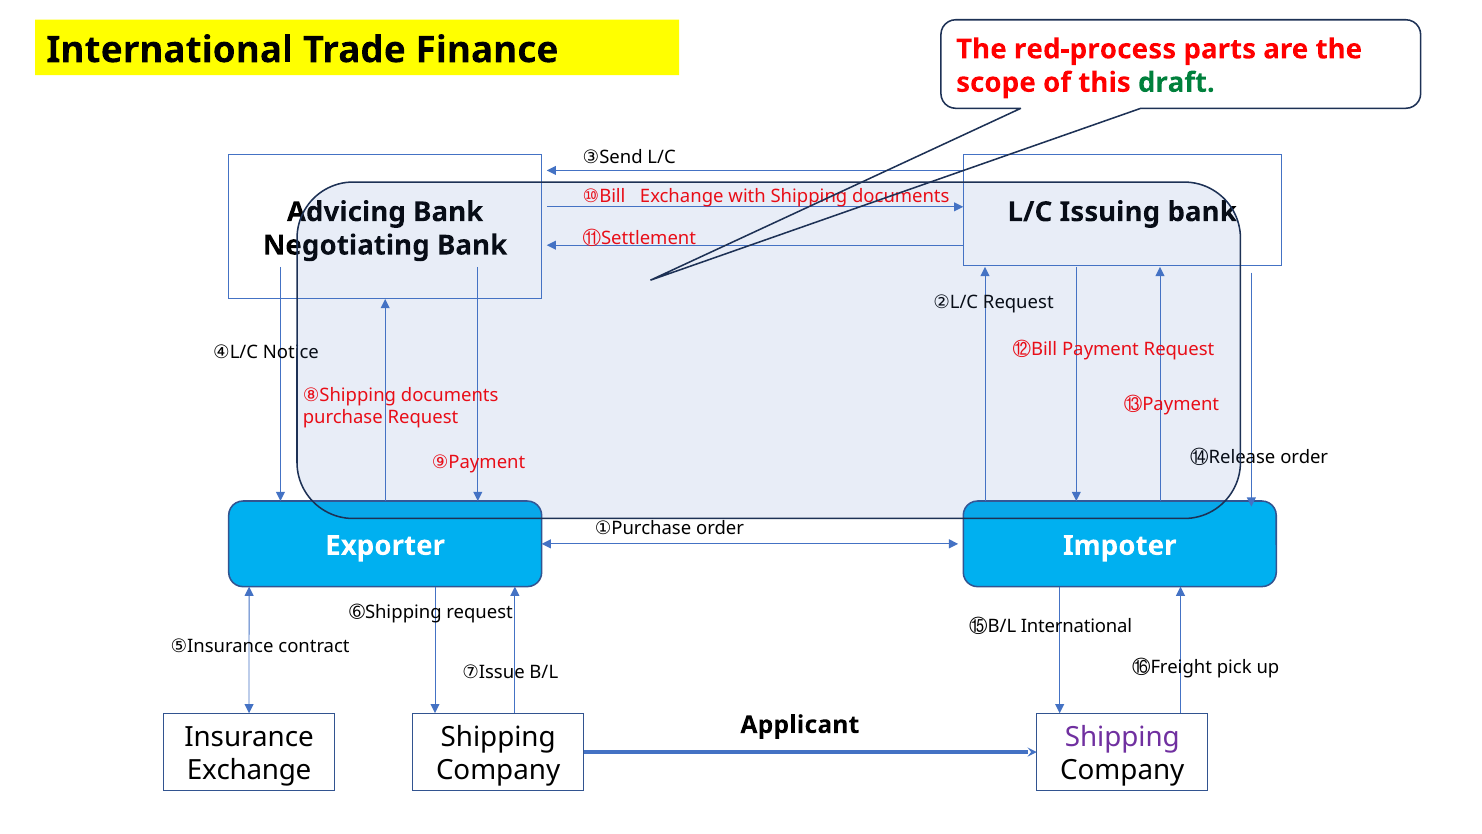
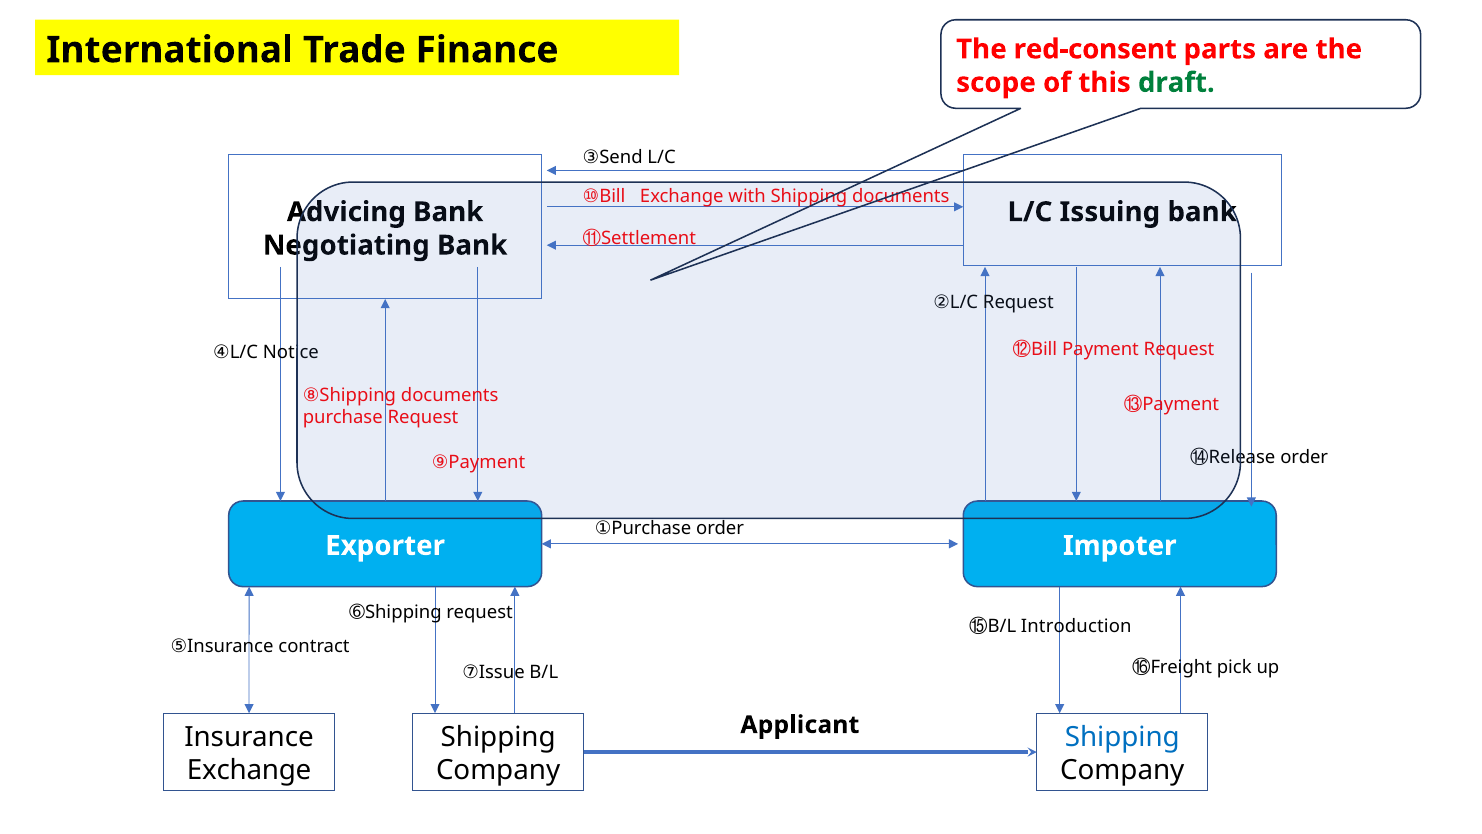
red-process: red-process -> red-consent
⑮B/L International: International -> Introduction
Shipping at (1122, 737) colour: purple -> blue
